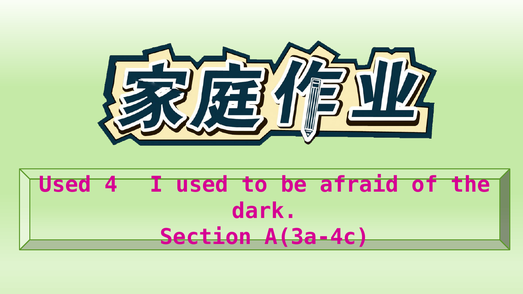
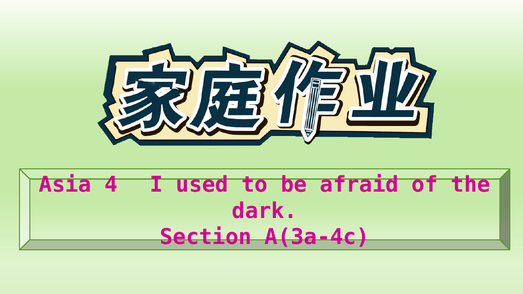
Used at (65, 185): Used -> Asia
